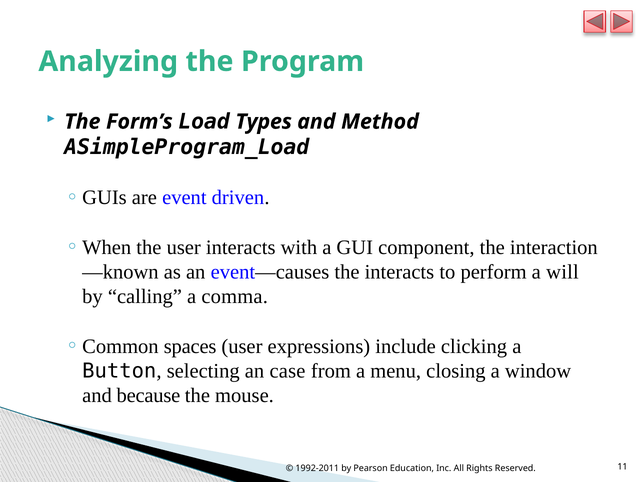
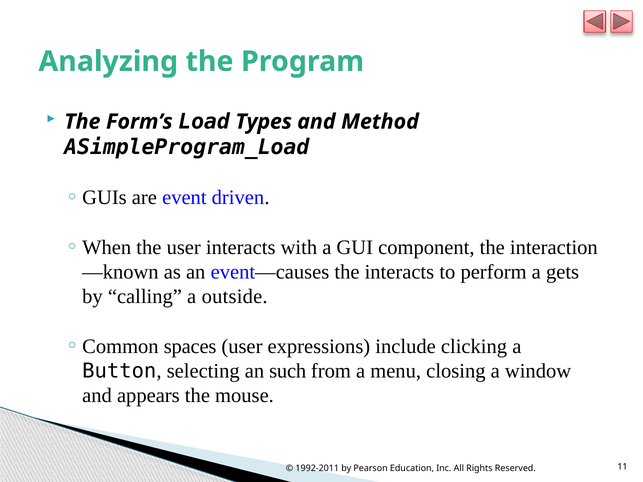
will: will -> gets
comma: comma -> outside
case: case -> such
because: because -> appears
